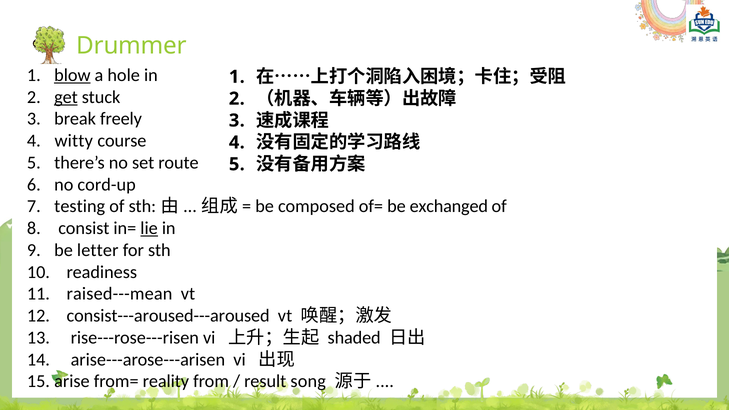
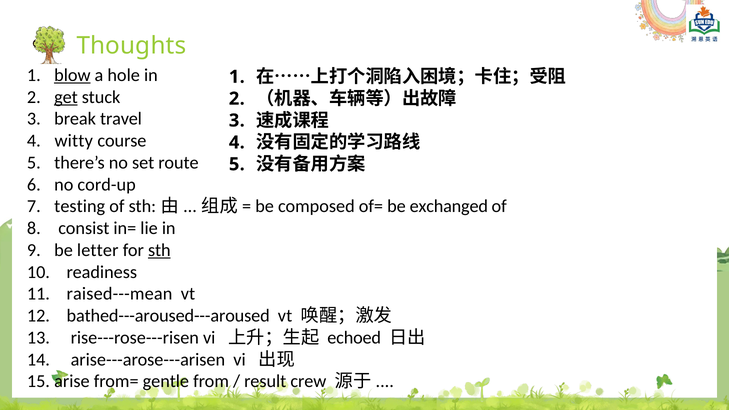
Drummer: Drummer -> Thoughts
freely: freely -> travel
lie underline: present -> none
sth underline: none -> present
consist---aroused---aroused: consist---aroused---aroused -> bathed---aroused---aroused
shaded: shaded -> echoed
reality: reality -> gentle
song: song -> crew
